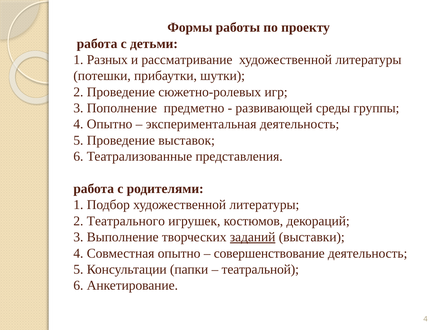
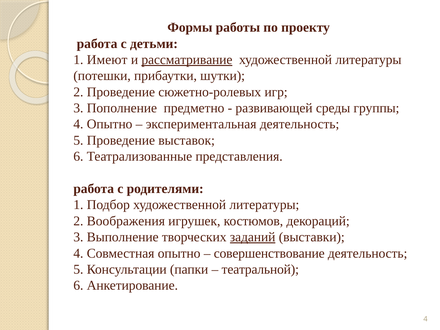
Разных: Разных -> Имеют
рассматривание underline: none -> present
Театрального: Театрального -> Воображения
